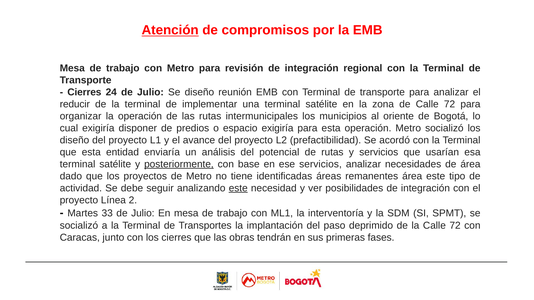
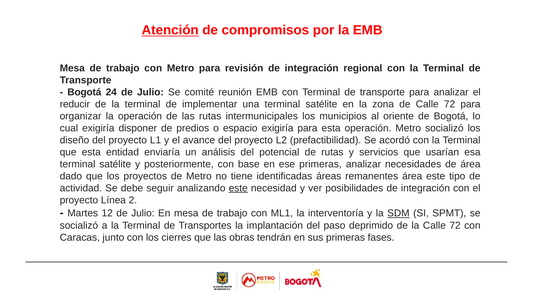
Cierres at (84, 92): Cierres -> Bogotá
Se diseño: diseño -> comité
posteriormente underline: present -> none
ese servicios: servicios -> primeras
33: 33 -> 12
SDM underline: none -> present
